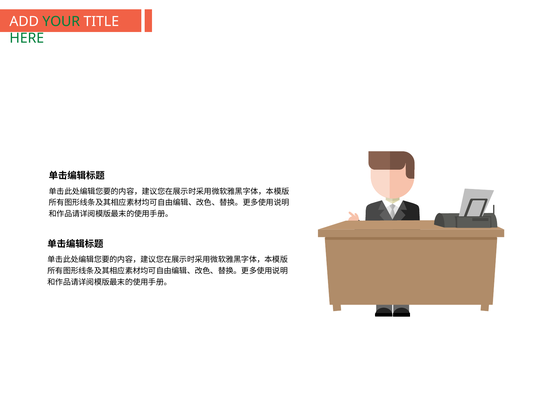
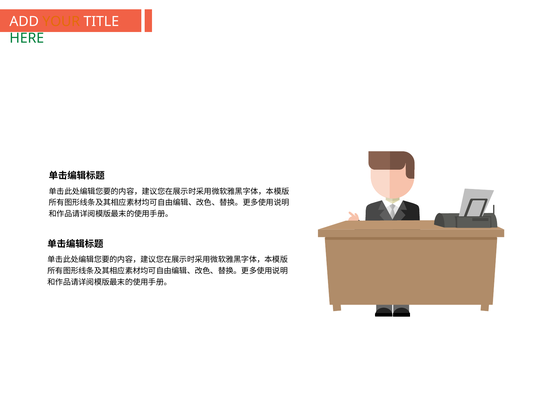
YOUR colour: green -> orange
